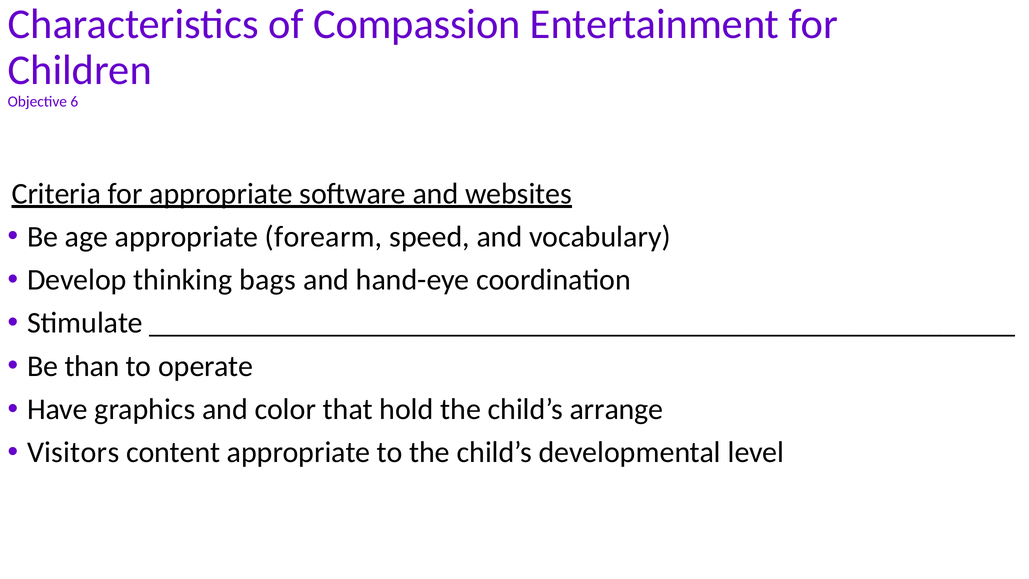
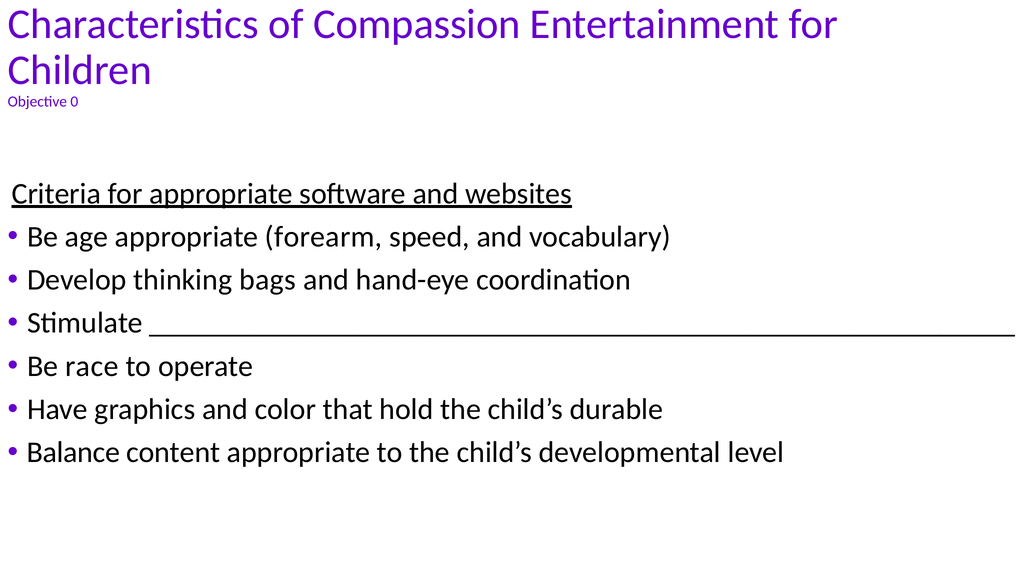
6: 6 -> 0
than: than -> race
arrange: arrange -> durable
Visitors: Visitors -> Balance
